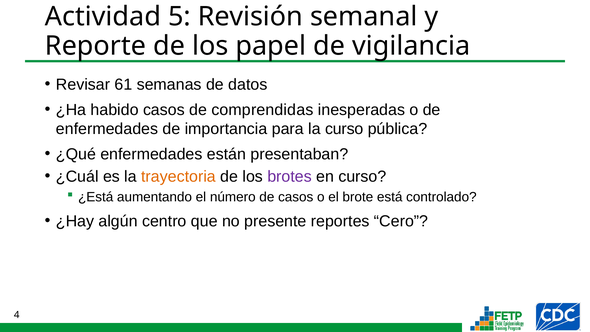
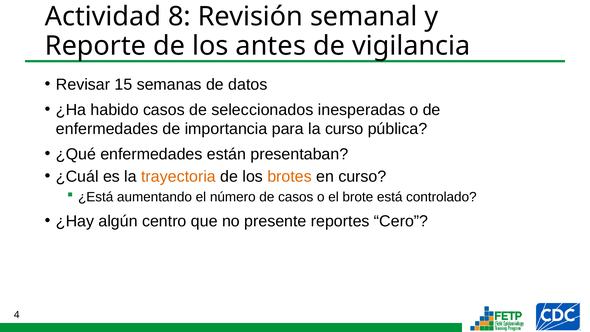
5: 5 -> 8
papel: papel -> antes
61: 61 -> 15
comprendidas: comprendidas -> seleccionados
brotes colour: purple -> orange
